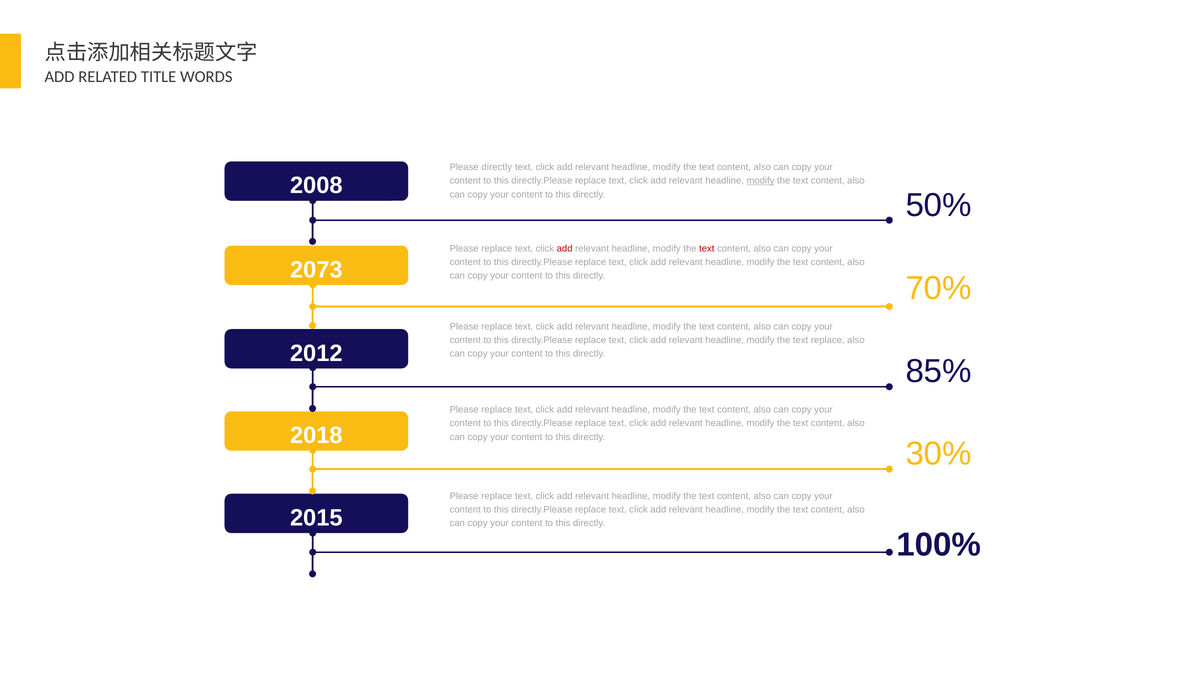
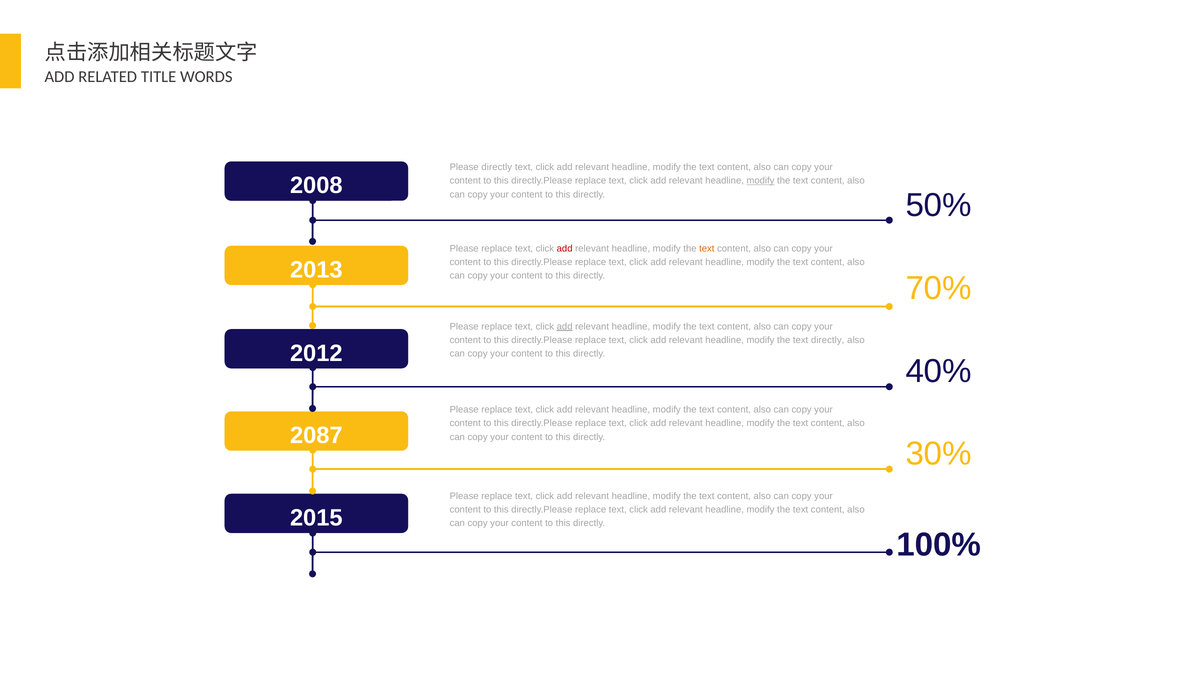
text at (707, 248) colour: red -> orange
2073: 2073 -> 2013
add at (565, 326) underline: none -> present
text replace: replace -> directly
85%: 85% -> 40%
2018: 2018 -> 2087
